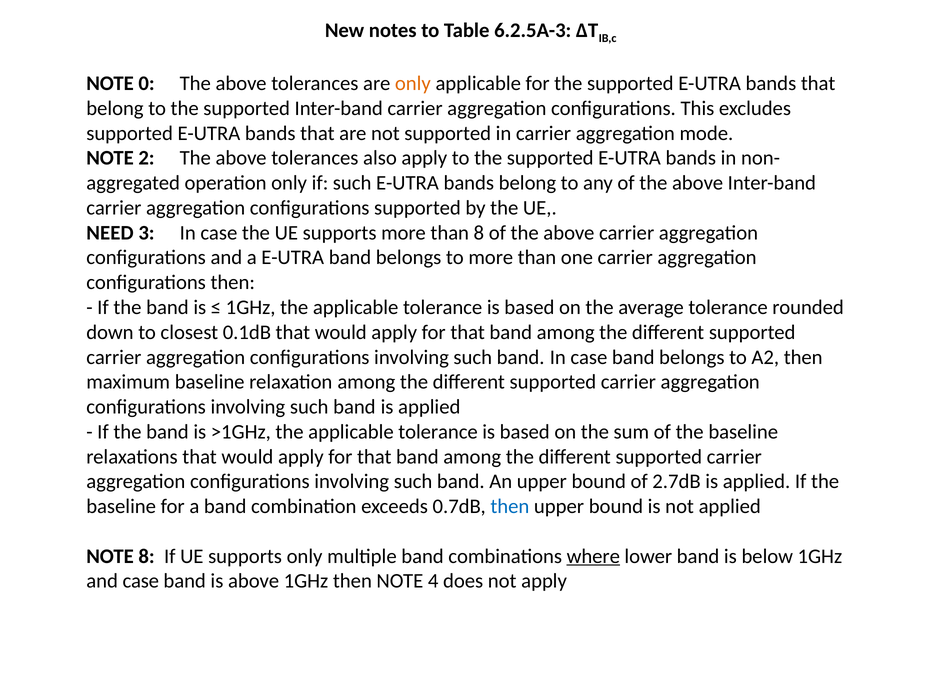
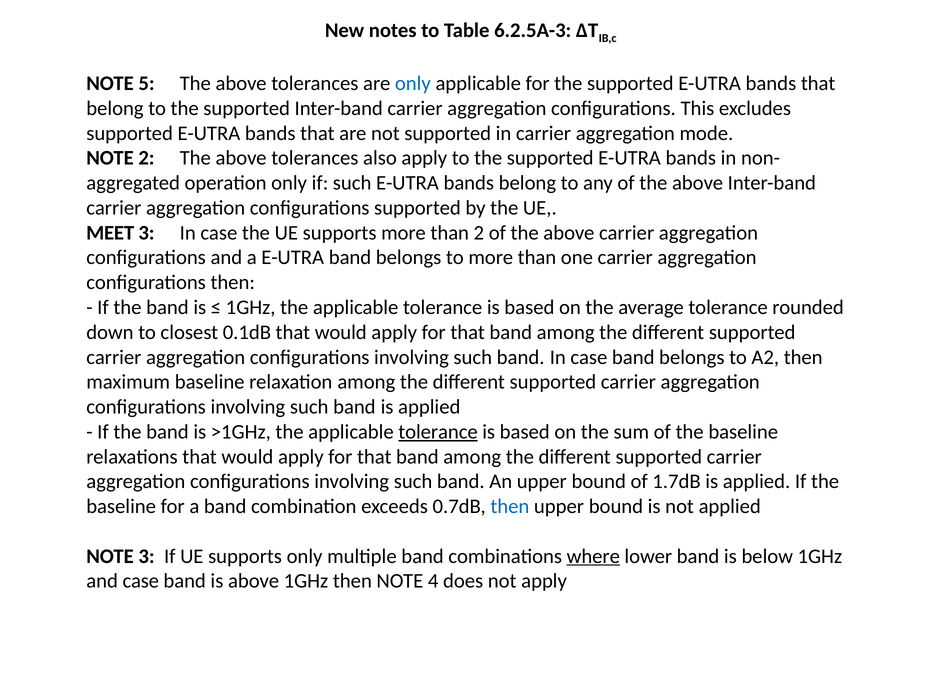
0: 0 -> 5
only at (413, 84) colour: orange -> blue
NEED: NEED -> MEET
than 8: 8 -> 2
tolerance at (438, 432) underline: none -> present
2.7dB: 2.7dB -> 1.7dB
NOTE 8: 8 -> 3
